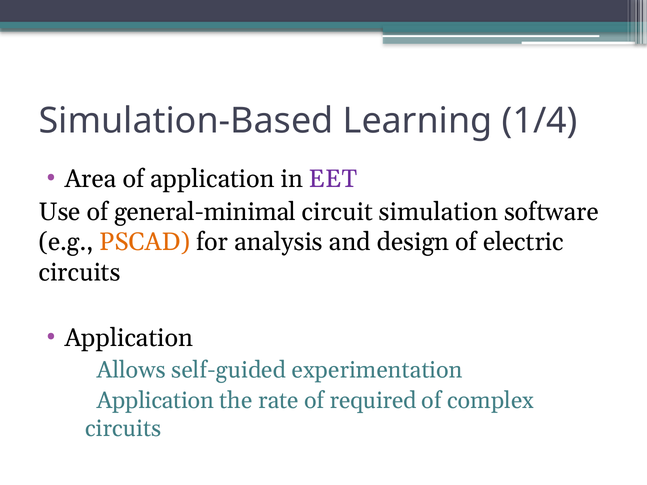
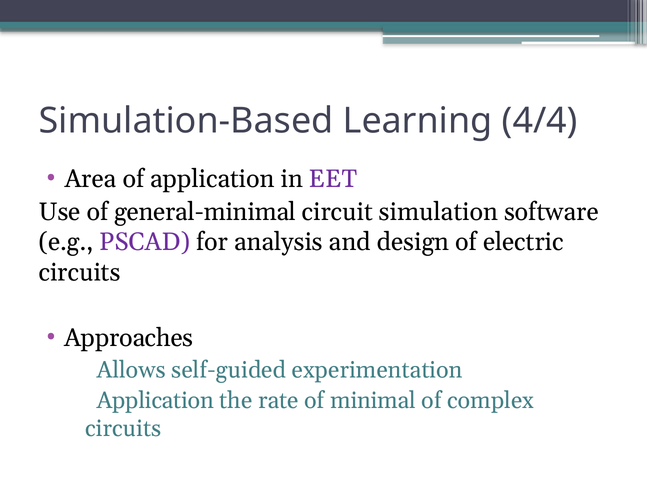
1/4: 1/4 -> 4/4
PSCAD colour: orange -> purple
Application at (129, 338): Application -> Approaches
required: required -> minimal
